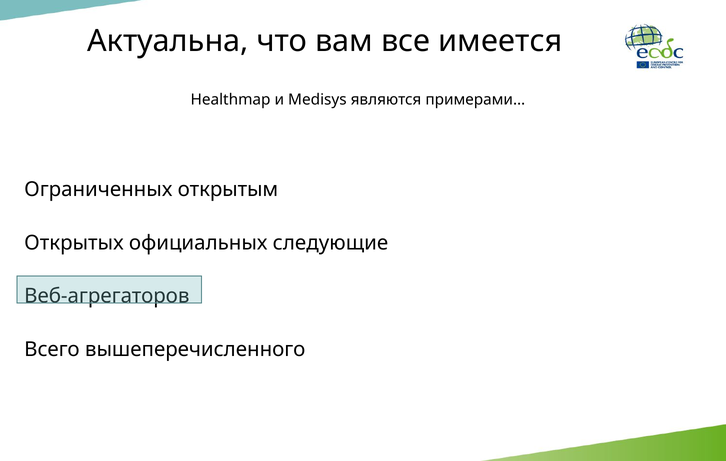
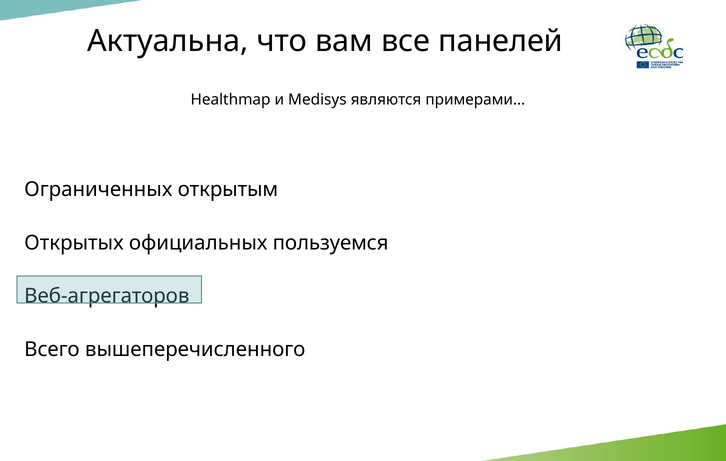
имеется: имеется -> панелей
следующие: следующие -> пользуемся
